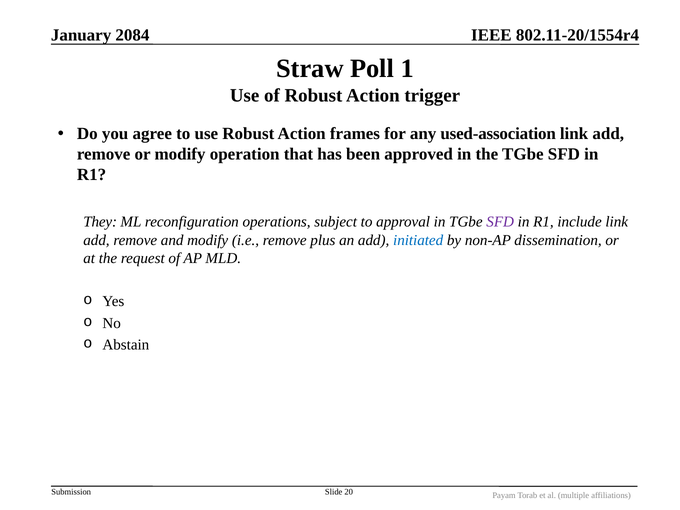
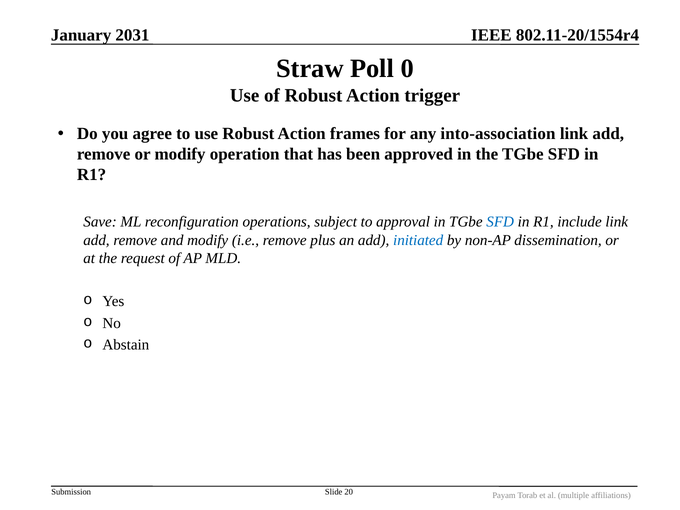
2084: 2084 -> 2031
1: 1 -> 0
used-association: used-association -> into-association
They: They -> Save
SFD at (500, 222) colour: purple -> blue
